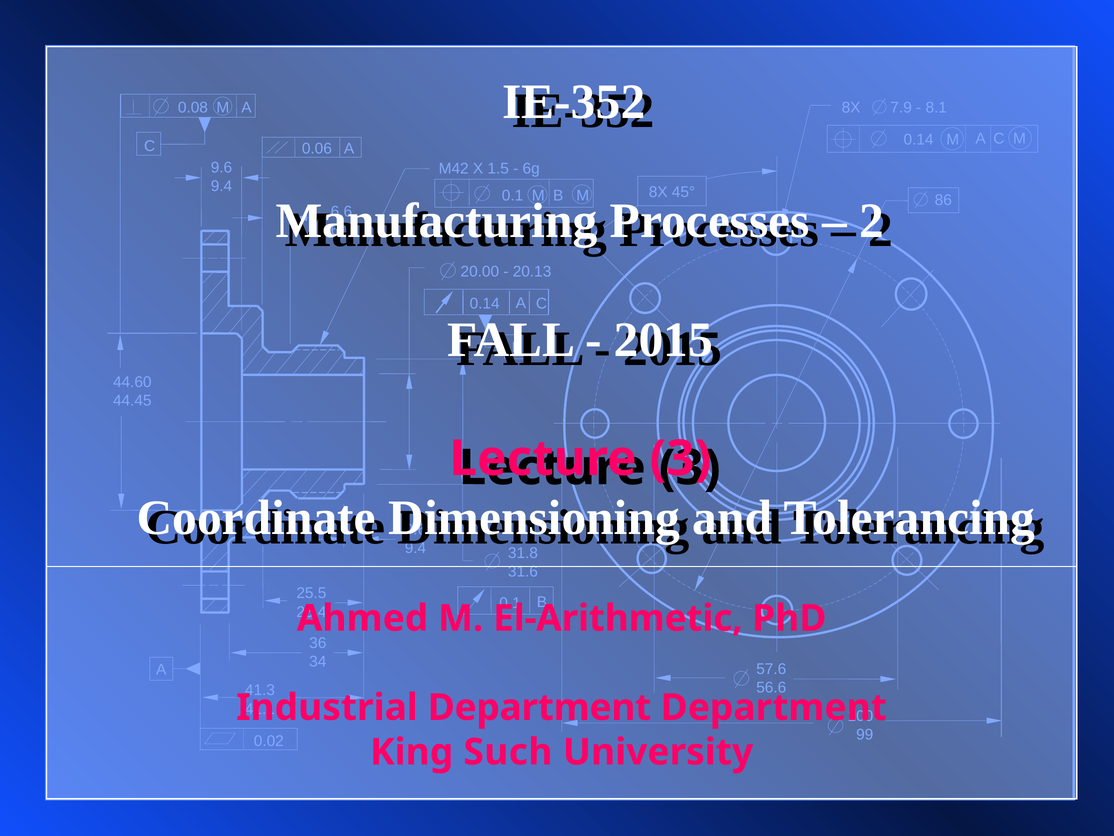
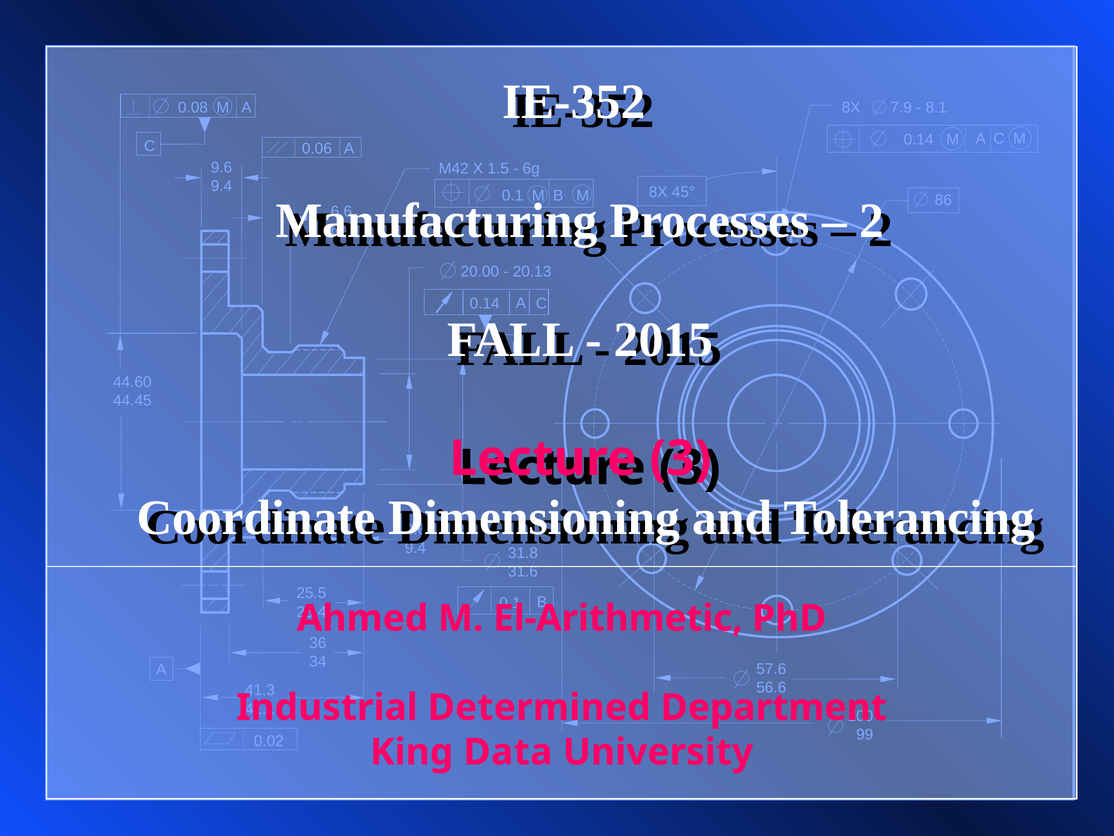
Department at (539, 707): Department -> Determined
Such: Such -> Data
